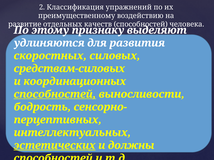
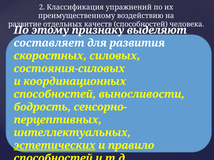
удлиняются: удлиняются -> составляет
средствам-силовых: средствам-силовых -> состояния-силовых
способностей at (55, 94) underline: present -> none
должны: должны -> правило
